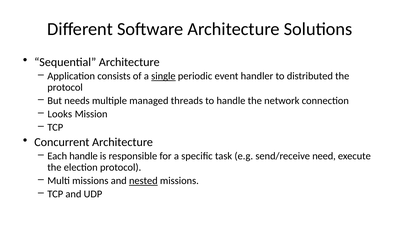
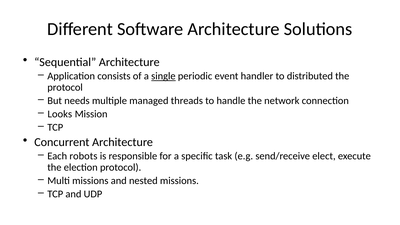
Each handle: handle -> robots
need: need -> elect
nested underline: present -> none
